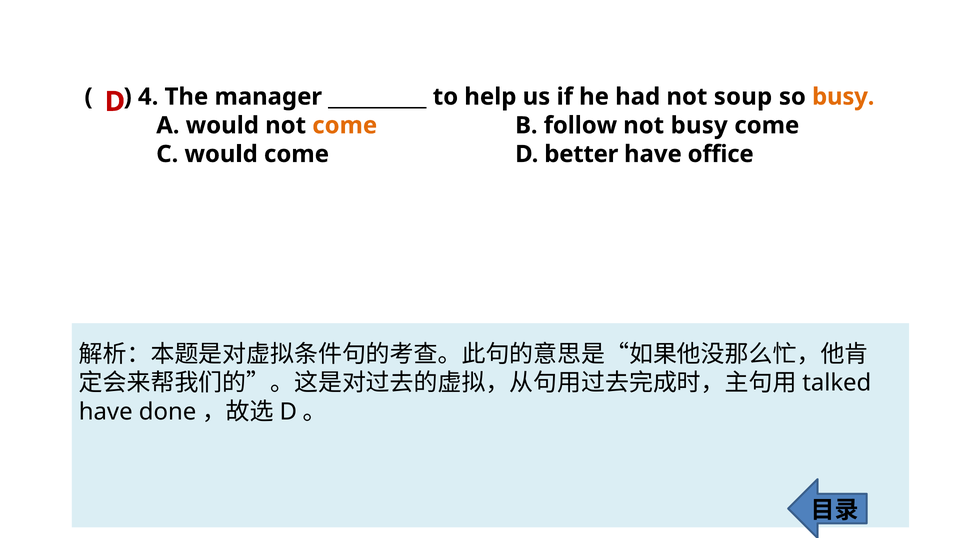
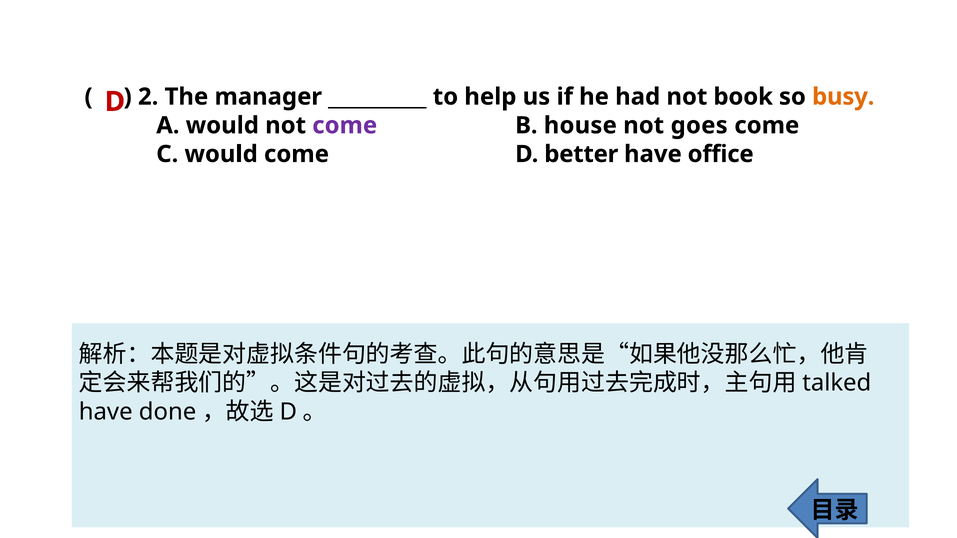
4: 4 -> 2
soup: soup -> book
come at (345, 126) colour: orange -> purple
follow: follow -> house
not busy: busy -> goes
